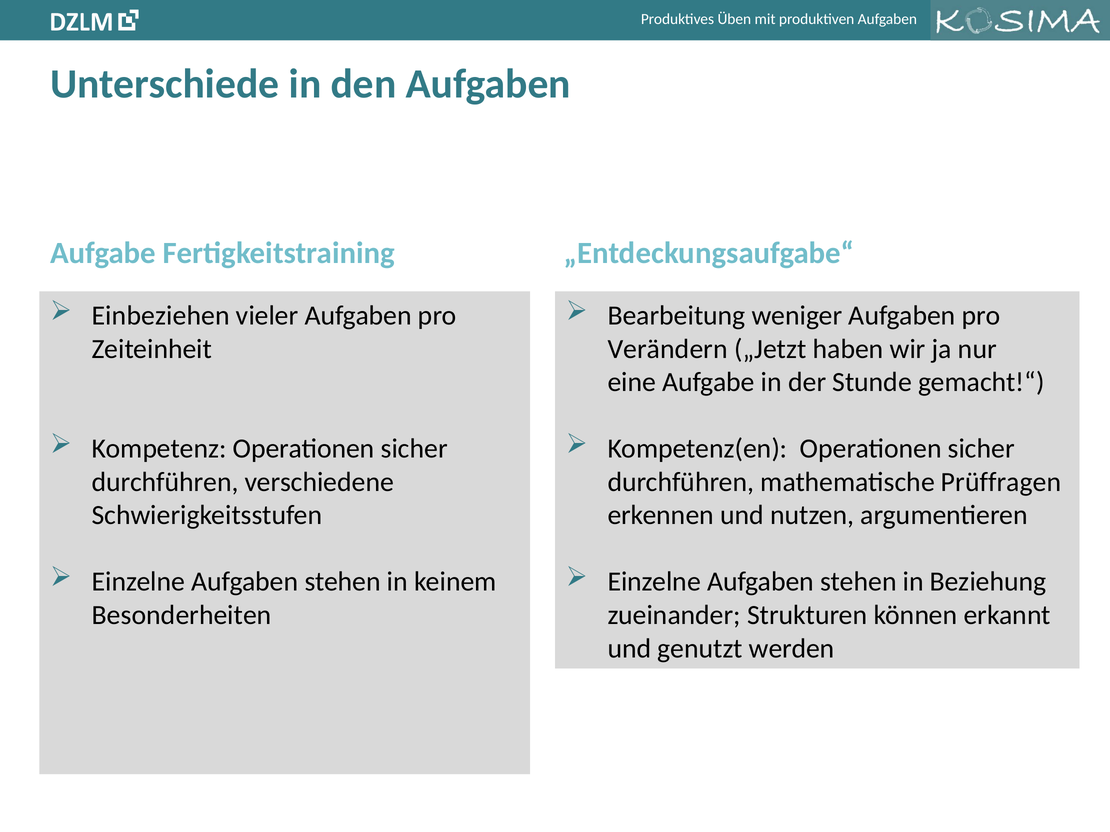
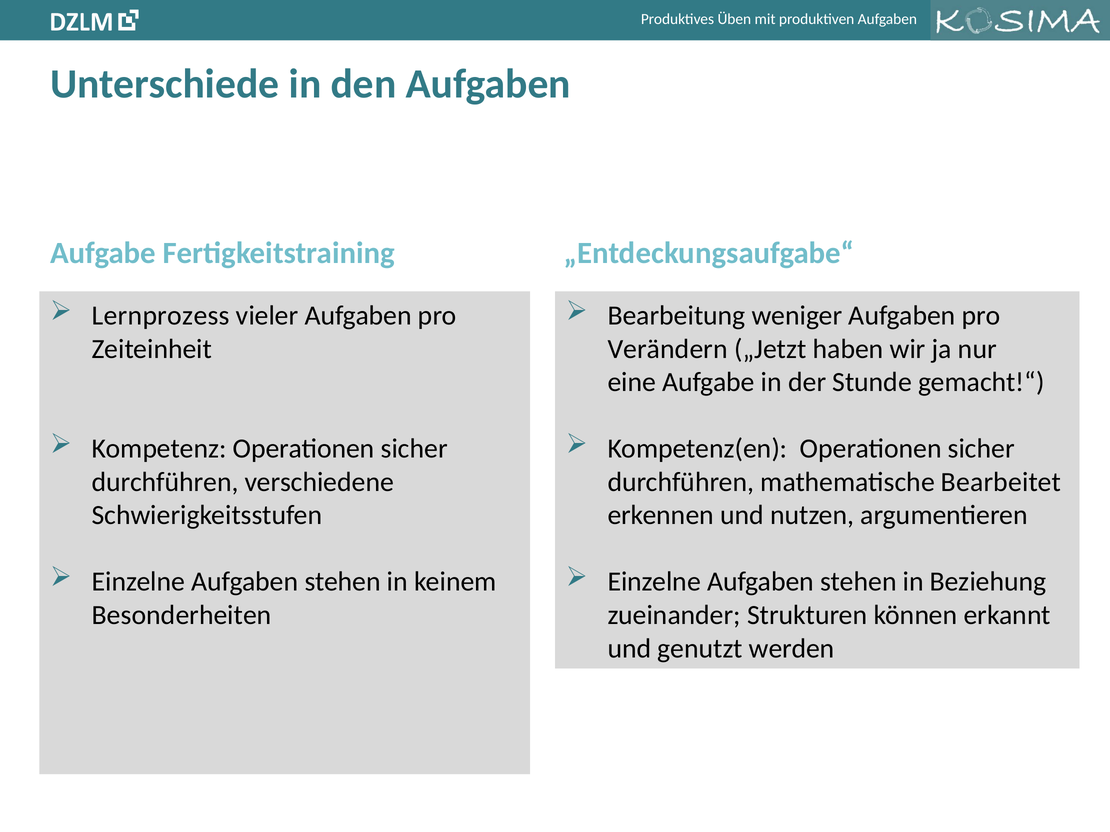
Einbeziehen: Einbeziehen -> Lernprozess
Prüffragen: Prüffragen -> Bearbeitet
